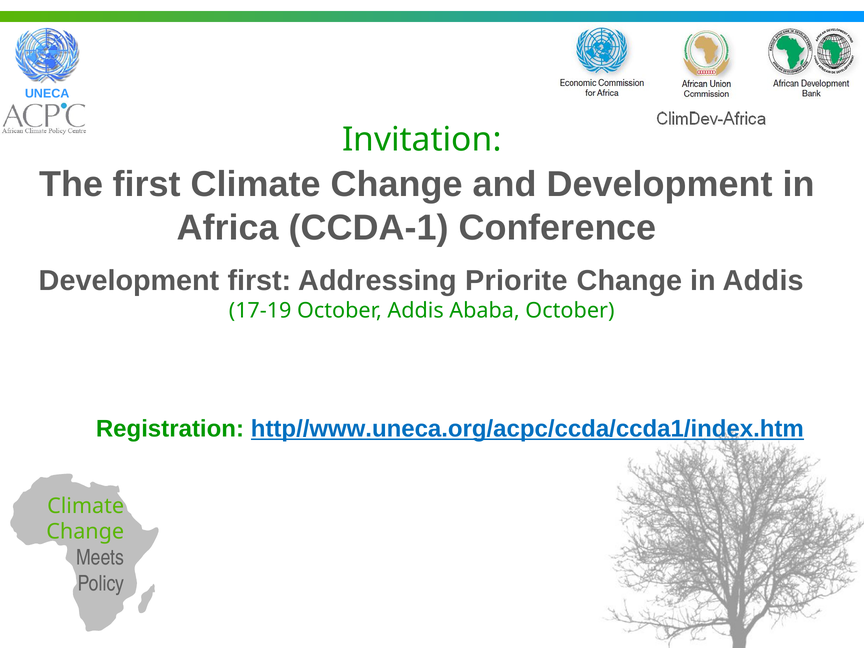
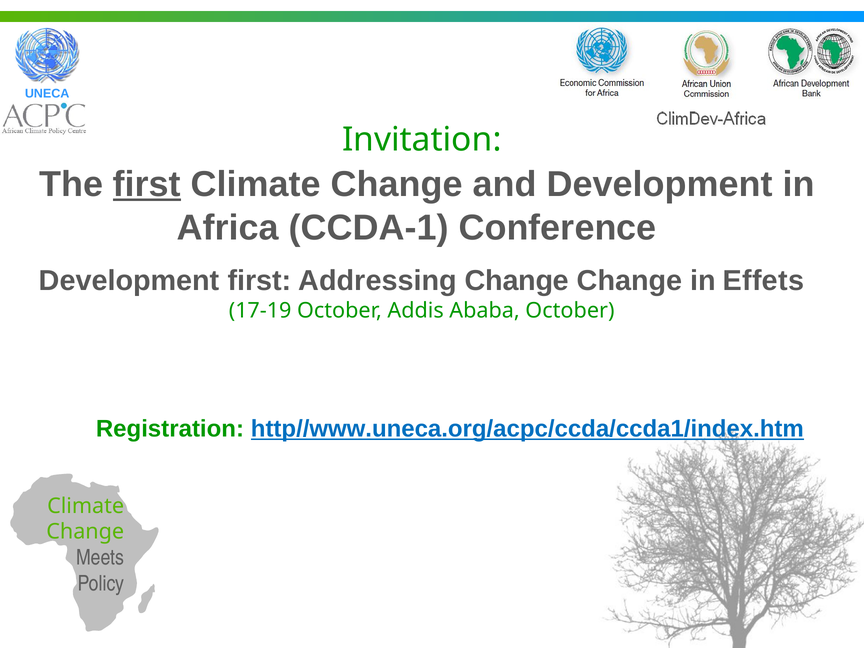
first at (147, 184) underline: none -> present
Addressing Priorite: Priorite -> Change
in Addis: Addis -> Effets
